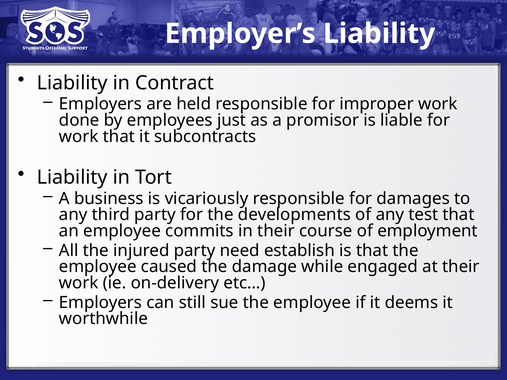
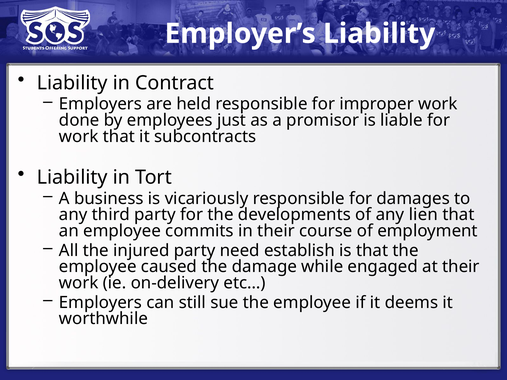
test: test -> lien
